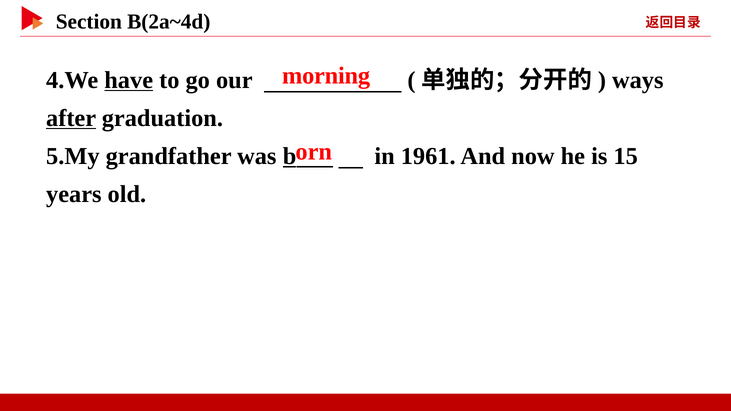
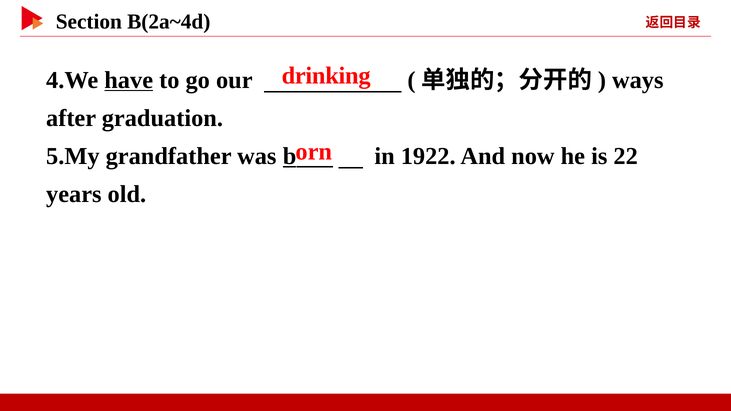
morning: morning -> drinking
after underline: present -> none
1961: 1961 -> 1922
15: 15 -> 22
